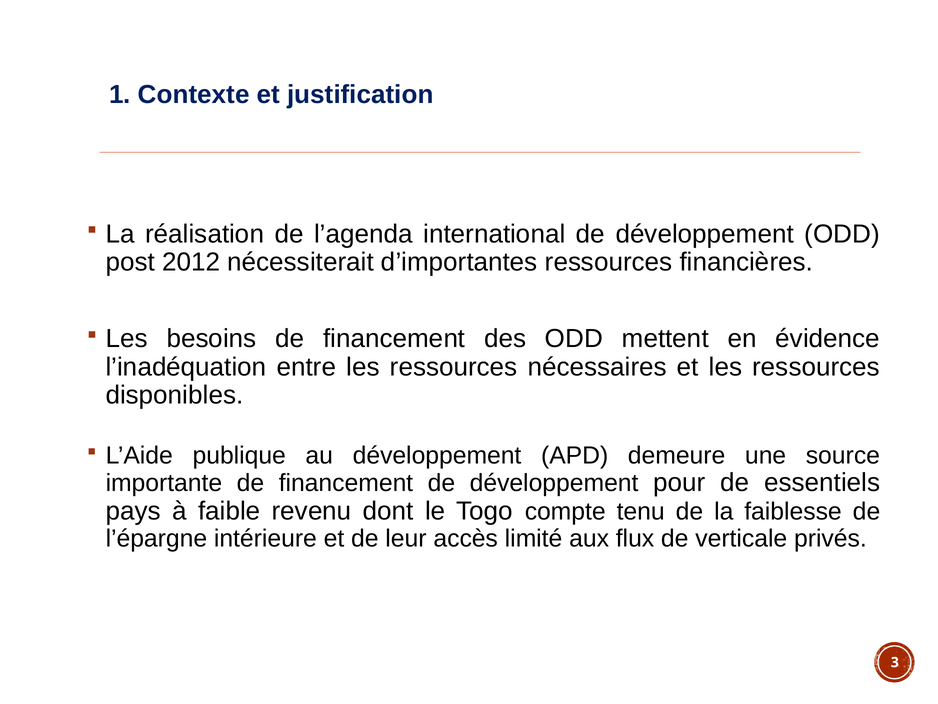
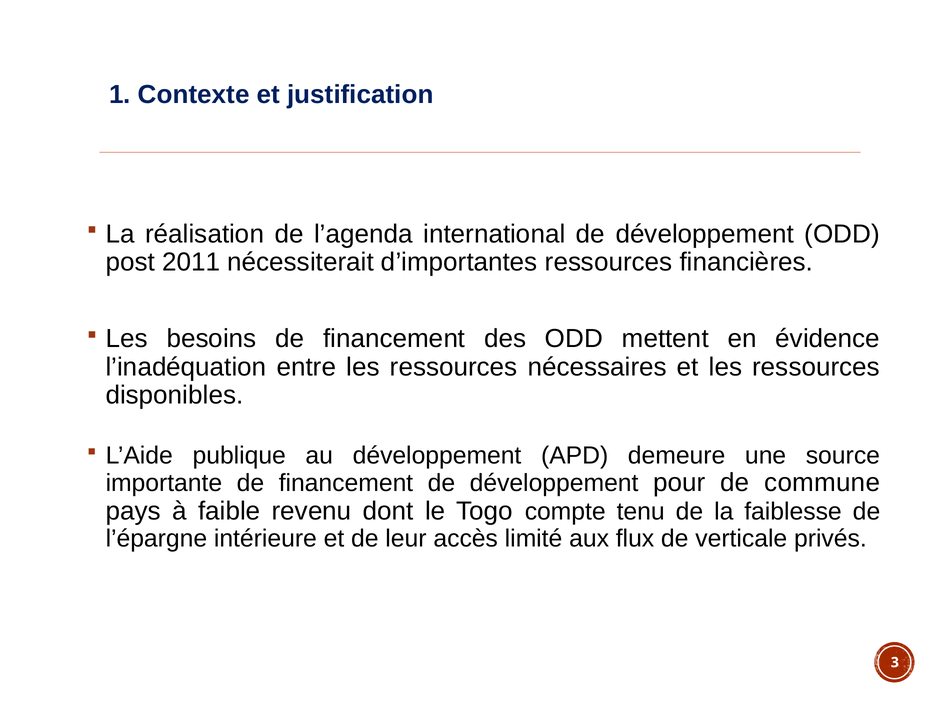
2012: 2012 -> 2011
essentiels: essentiels -> commune
